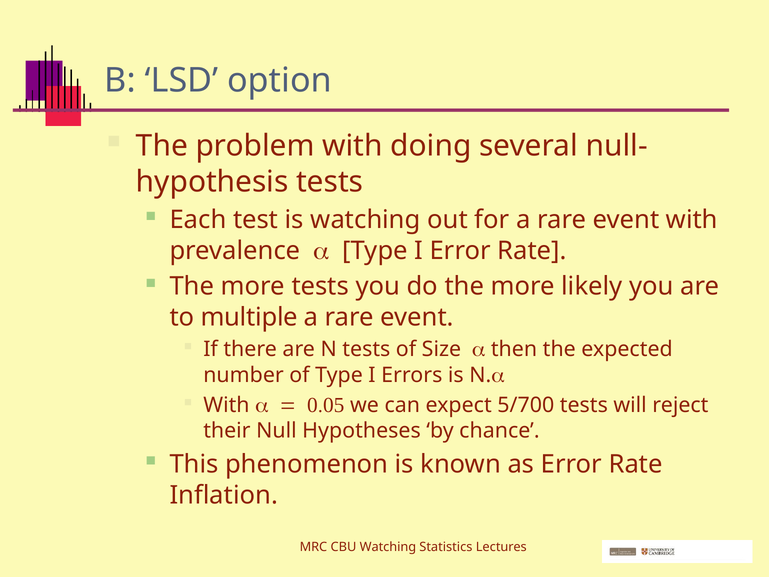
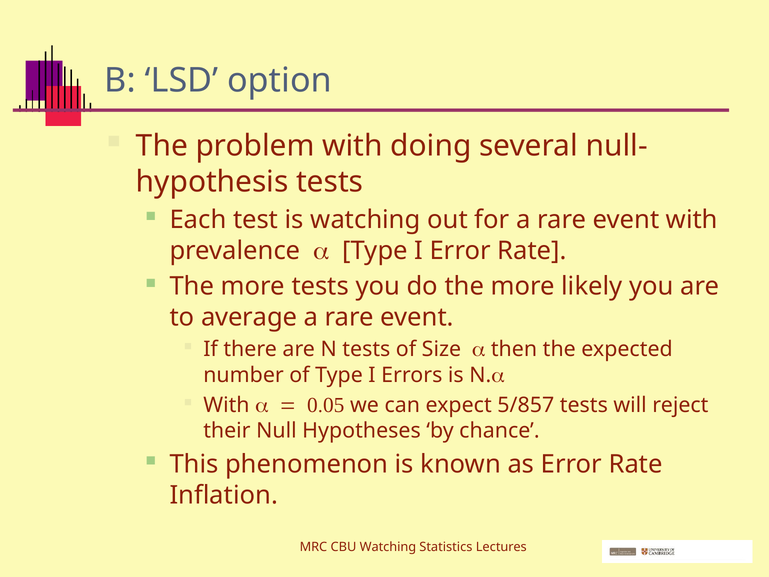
multiple: multiple -> average
5/700: 5/700 -> 5/857
